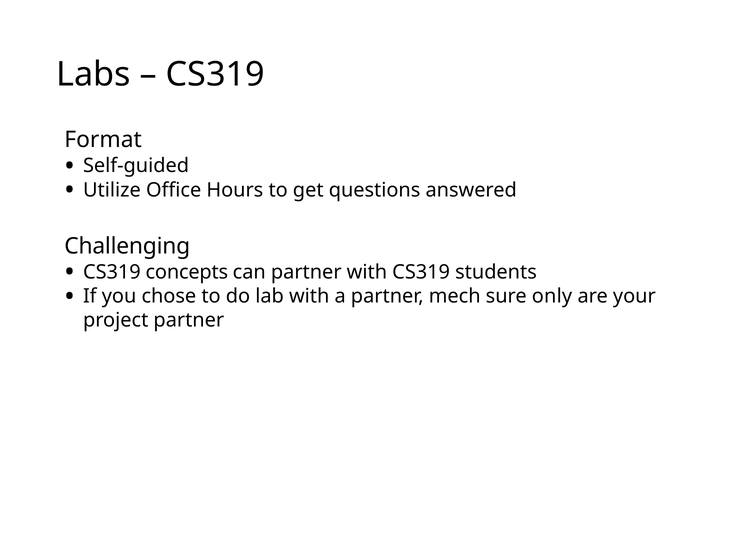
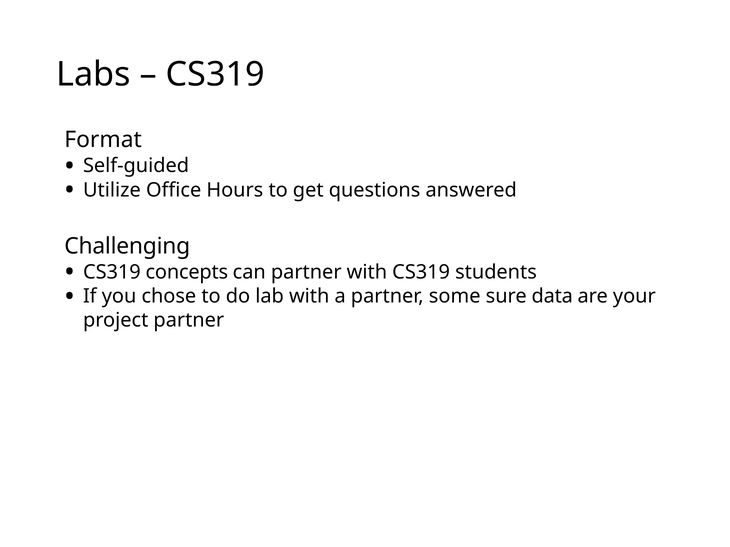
mech: mech -> some
only: only -> data
